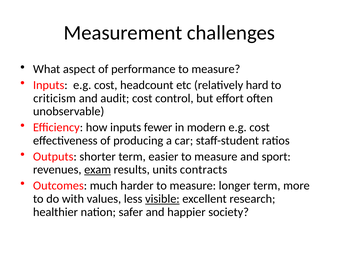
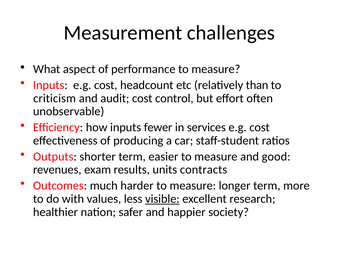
hard: hard -> than
modern: modern -> services
sport: sport -> good
exam underline: present -> none
